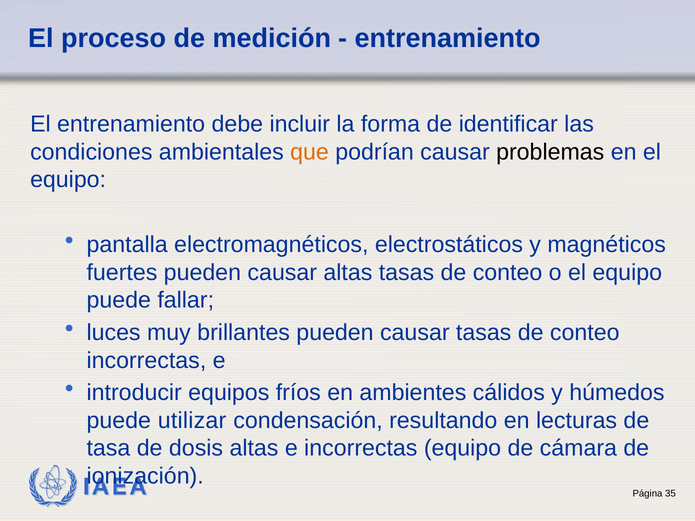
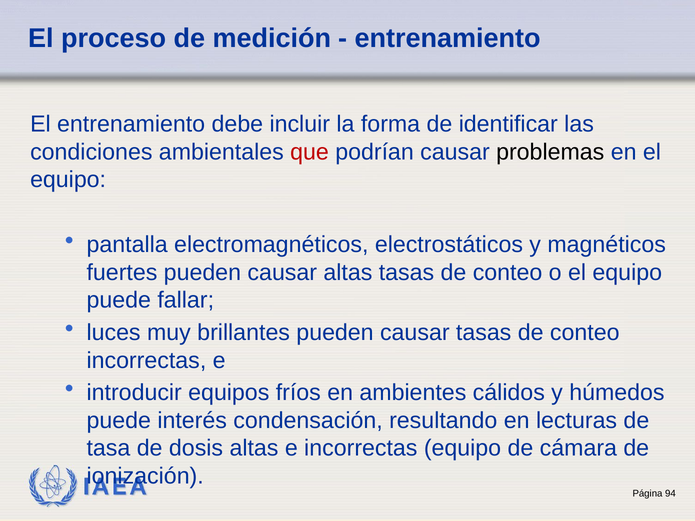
que colour: orange -> red
utilizar: utilizar -> interés
35: 35 -> 94
